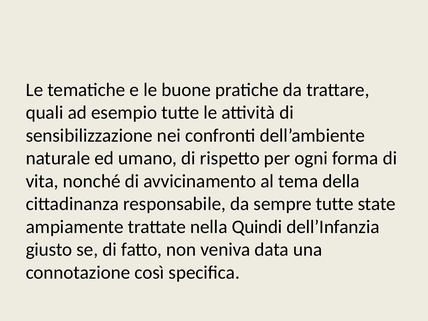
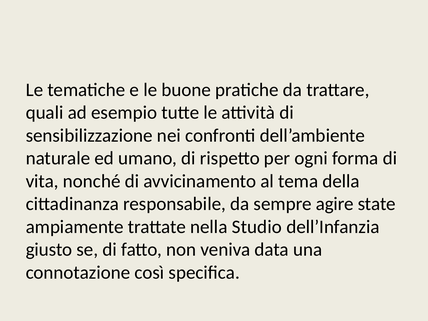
sempre tutte: tutte -> agire
Quindi: Quindi -> Studio
